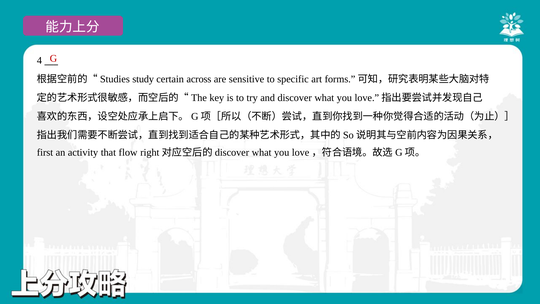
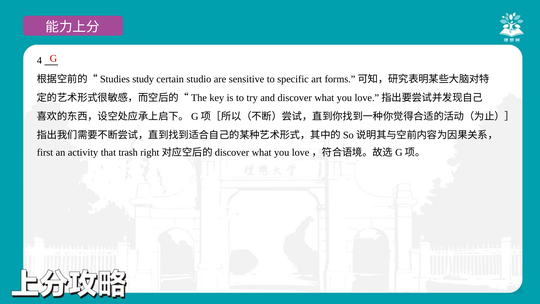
across: across -> studio
flow: flow -> trash
